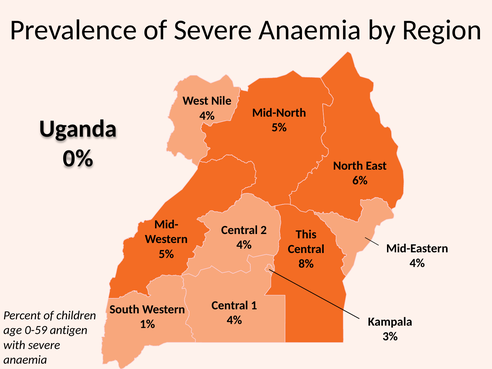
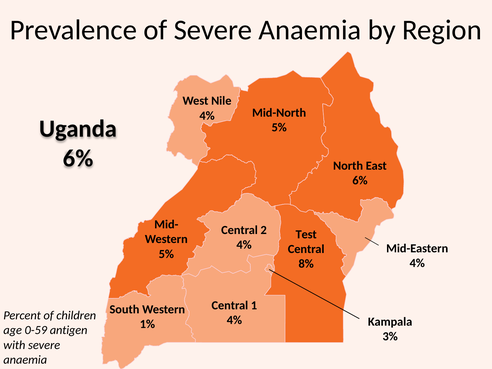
0% at (78, 158): 0% -> 6%
This: This -> Test
